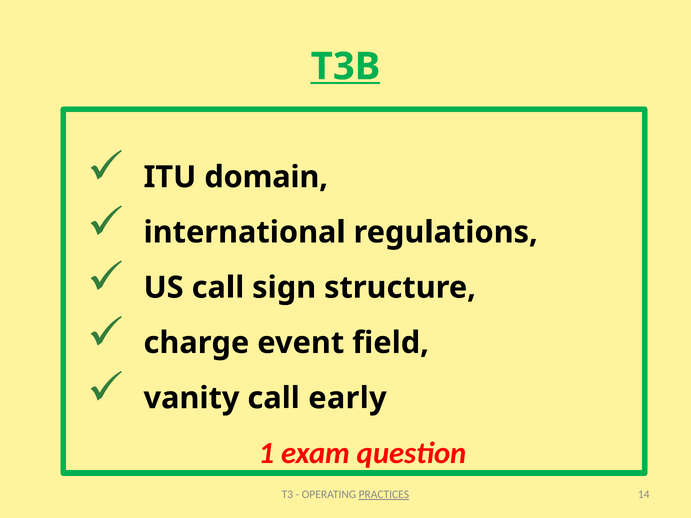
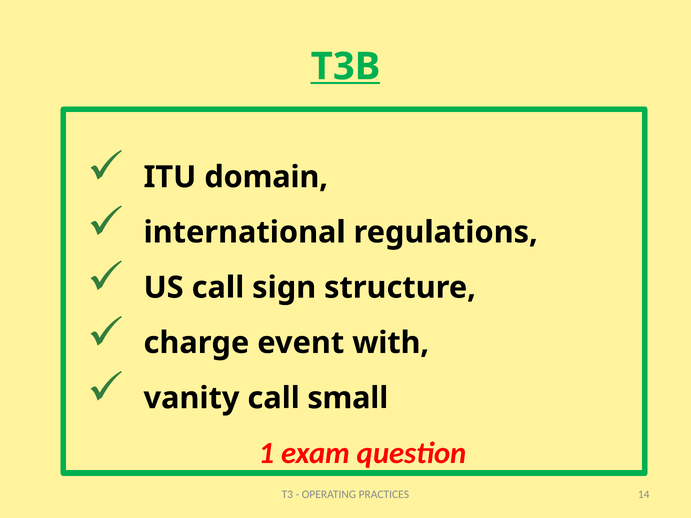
field: field -> with
early: early -> small
PRACTICES underline: present -> none
